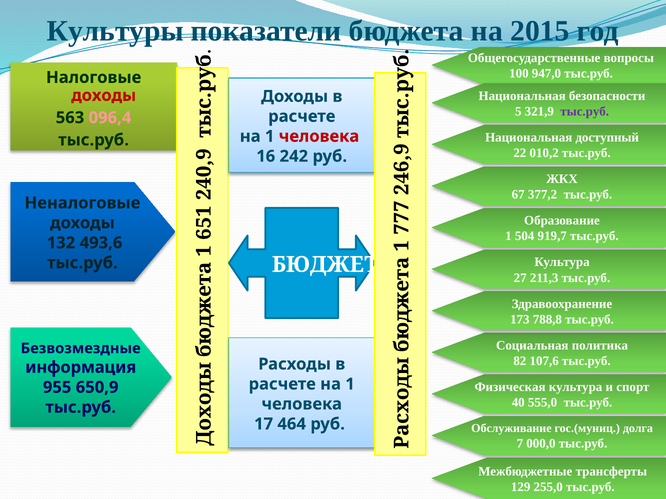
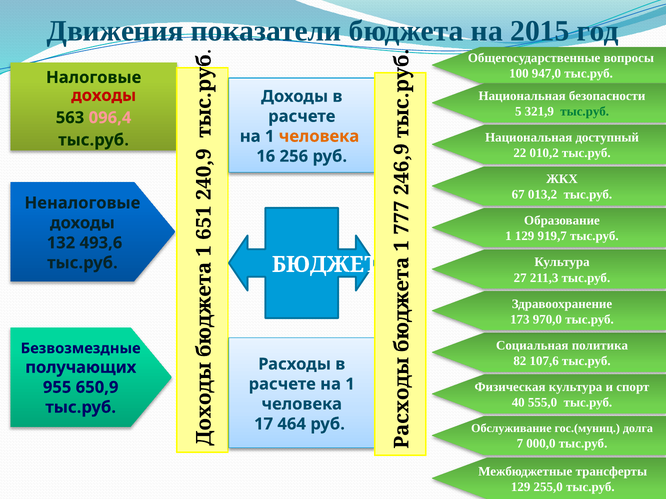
Культуры: Культуры -> Движения
тыс.руб at (585, 112) colour: purple -> green
человека at (319, 136) colour: red -> orange
242: 242 -> 256
377,2: 377,2 -> 013,2
1 504: 504 -> 129
788,8: 788,8 -> 970,0
информация: информация -> получающих
